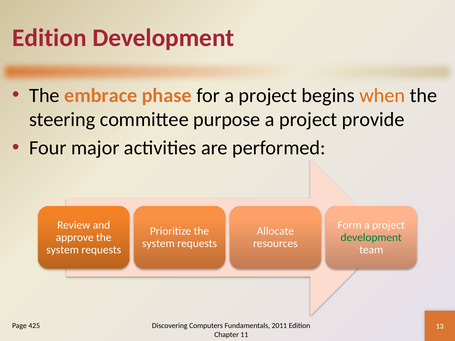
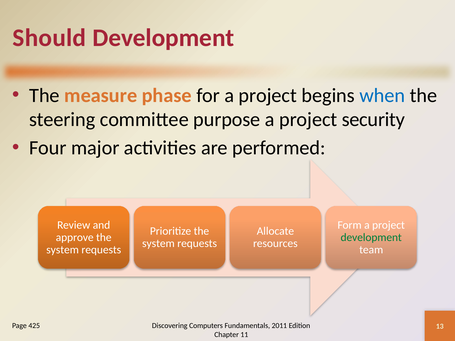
Edition at (49, 38): Edition -> Should
embrace: embrace -> measure
when colour: orange -> blue
provide: provide -> security
